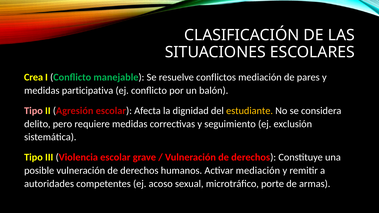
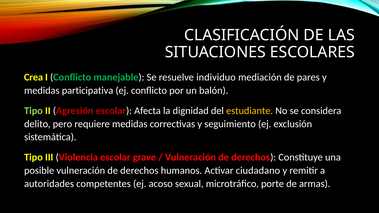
conflictos: conflictos -> individuo
Tipo at (33, 111) colour: pink -> light green
Activar mediación: mediación -> ciudadano
